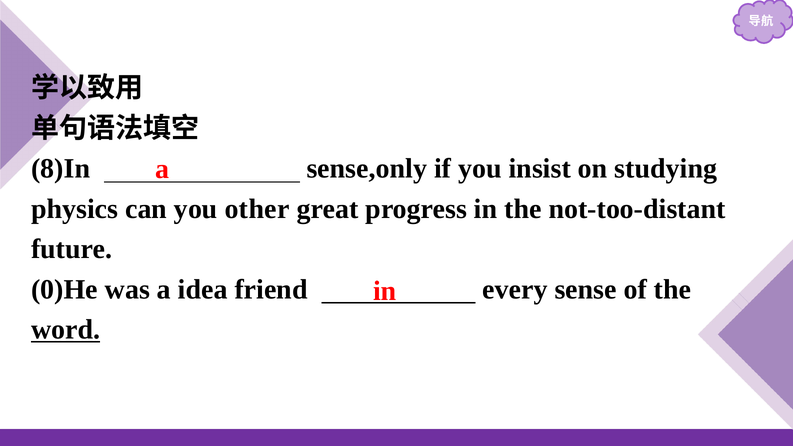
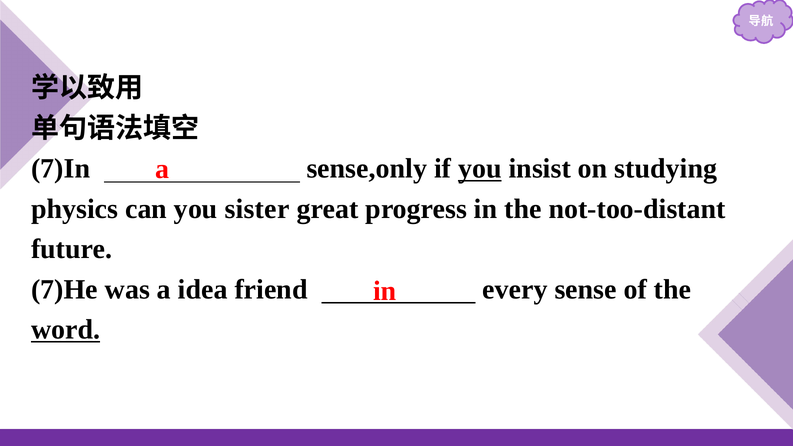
8)In: 8)In -> 7)In
you at (480, 169) underline: none -> present
other: other -> sister
0)He: 0)He -> 7)He
